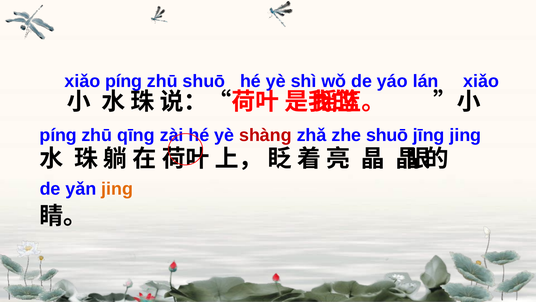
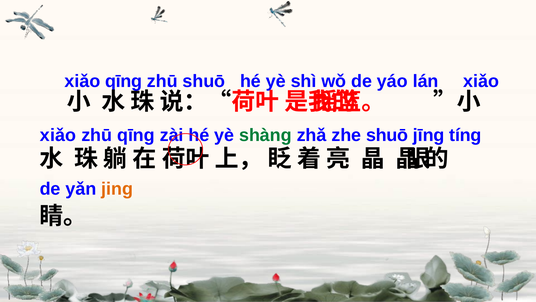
pínɡ at (124, 81): pínɡ -> qīnɡ
pínɡ at (58, 135): pínɡ -> xiǎo
shànɡ colour: red -> green
jīnɡ jinɡ: jinɡ -> tínɡ
